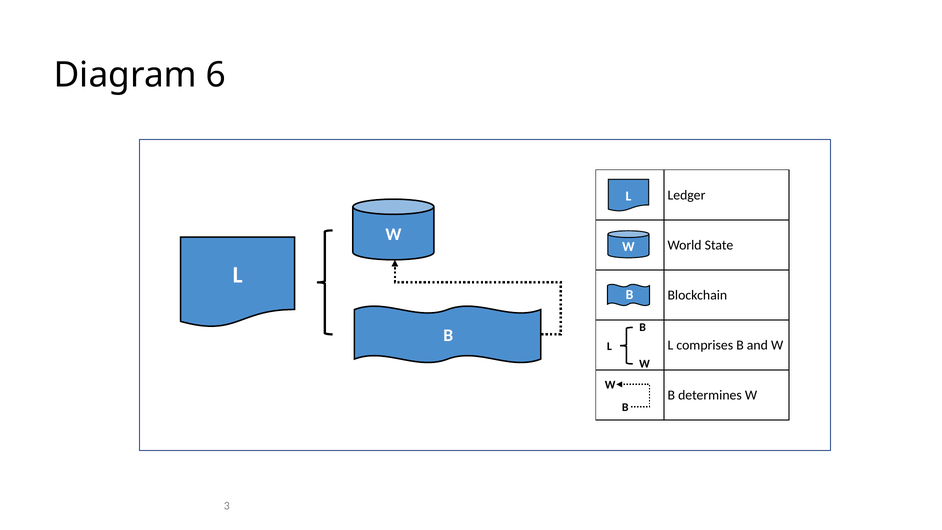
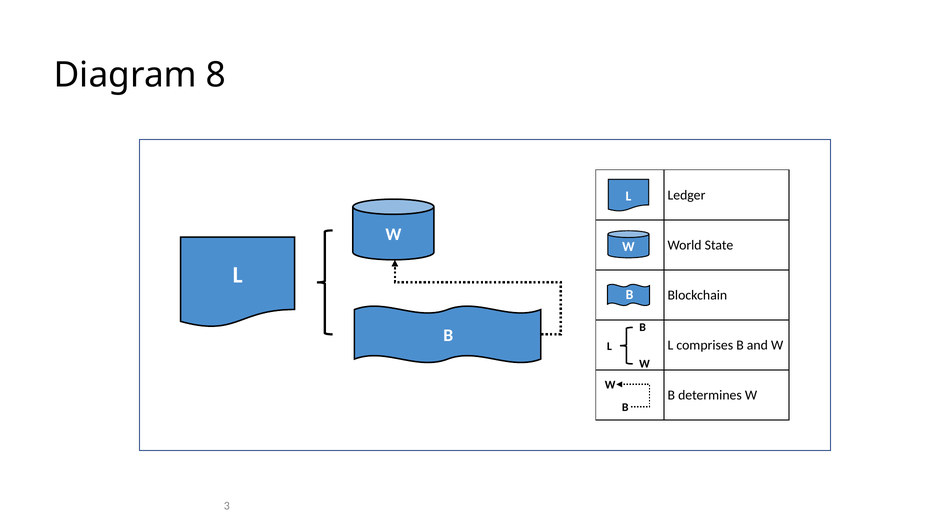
6: 6 -> 8
